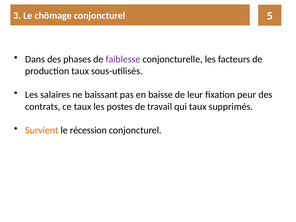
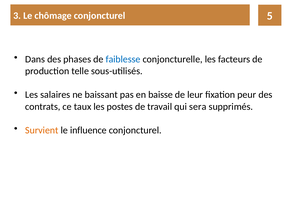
faiblesse colour: purple -> blue
production taux: taux -> telle
qui taux: taux -> sera
récession: récession -> influence
